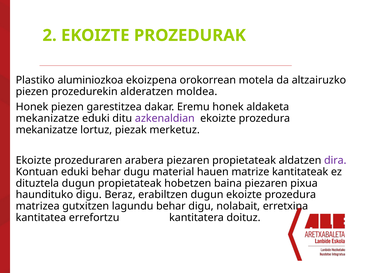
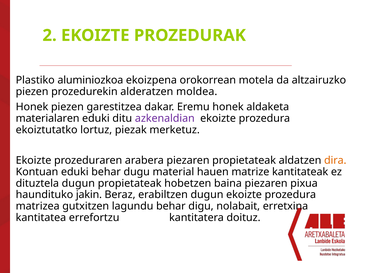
mekanizatze at (48, 119): mekanizatze -> materialaren
mekanizatze at (47, 130): mekanizatze -> ekoiztutatko
dira colour: purple -> orange
haundituko digu: digu -> jakin
